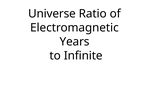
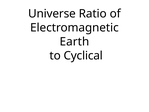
Years: Years -> Earth
Infinite: Infinite -> Cyclical
